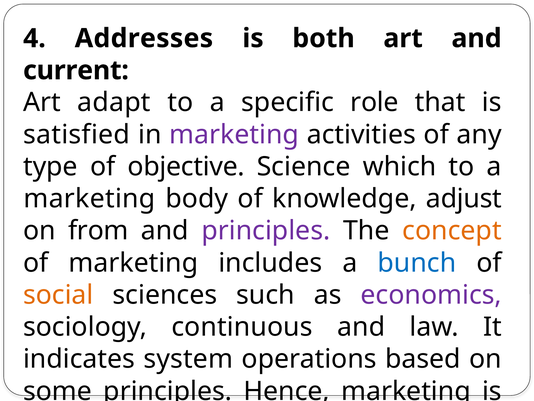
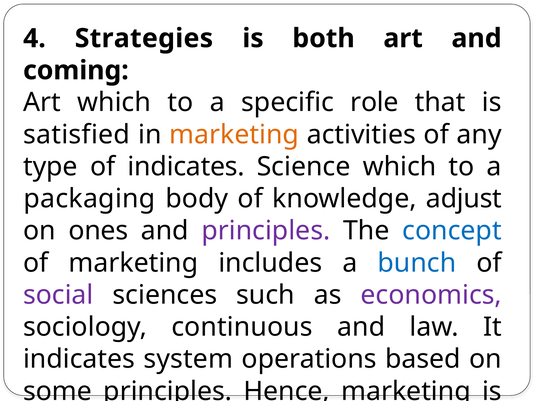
Addresses: Addresses -> Strategies
current: current -> coming
Art adapt: adapt -> which
marketing at (234, 134) colour: purple -> orange
of objective: objective -> indicates
marketing at (89, 199): marketing -> packaging
from: from -> ones
concept colour: orange -> blue
social colour: orange -> purple
